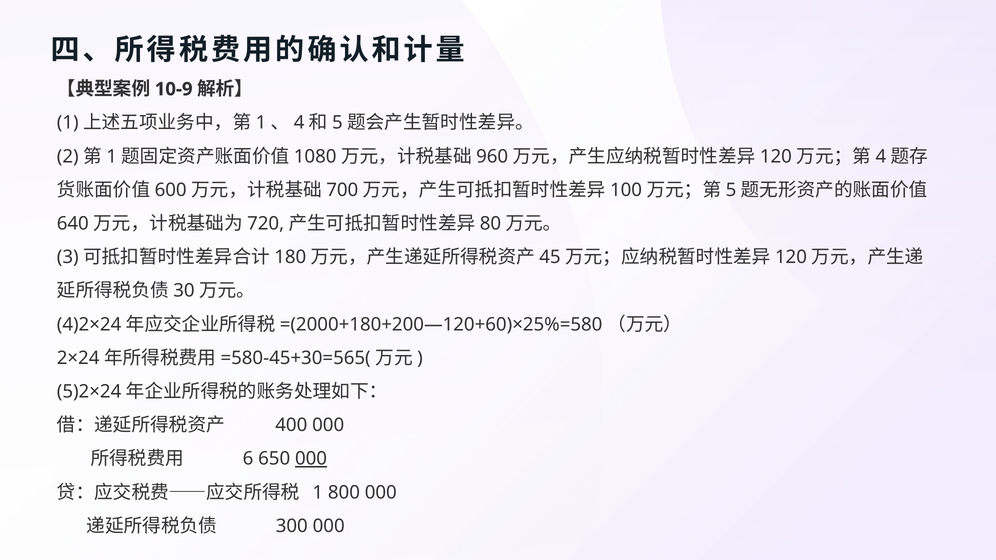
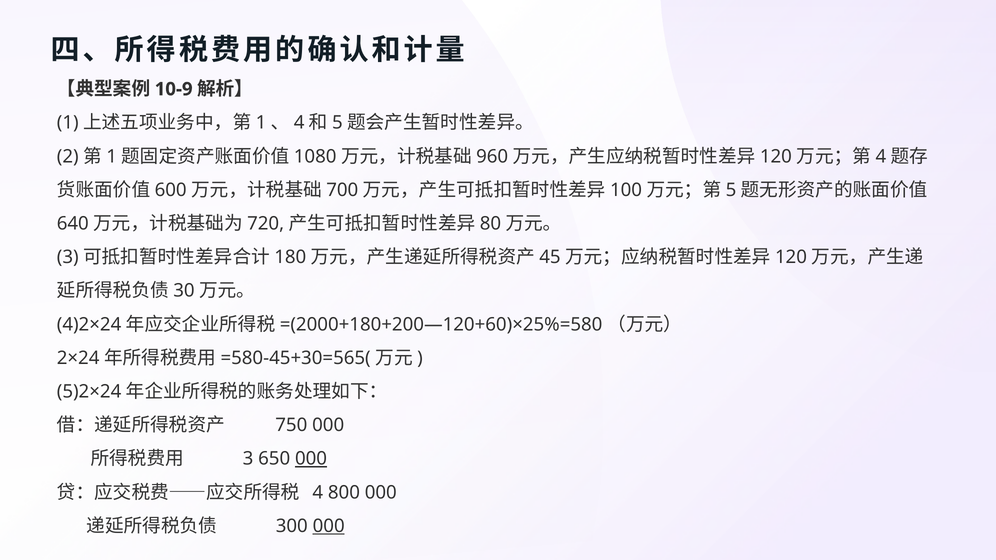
400: 400 -> 750
6: 6 -> 3
1: 1 -> 4
000 at (329, 526) underline: none -> present
